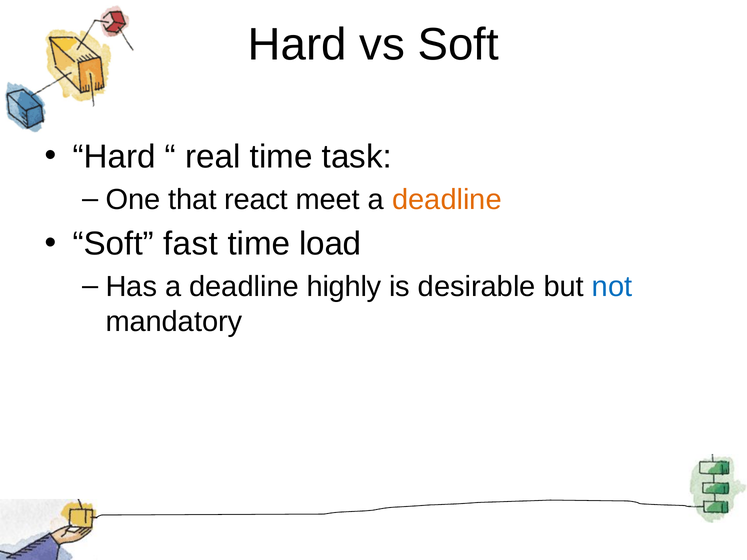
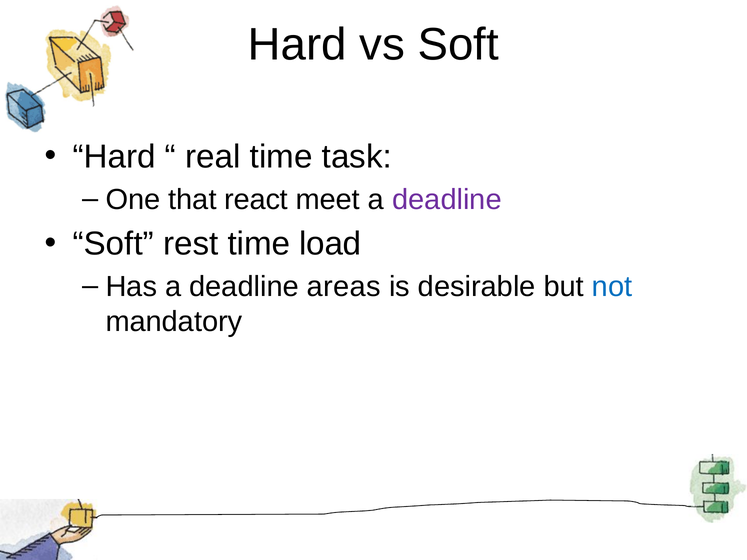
deadline at (447, 200) colour: orange -> purple
fast: fast -> rest
highly: highly -> areas
